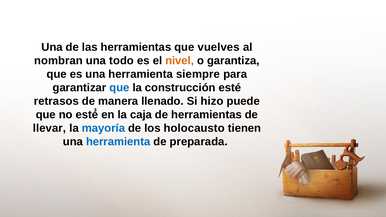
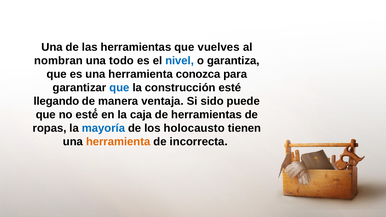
nivel colour: orange -> blue
siempre: siempre -> conozca
retrasos: retrasos -> llegando
llenado: llenado -> ventaja
hizo: hizo -> sido
llevar: llevar -> ropas
herramienta at (118, 142) colour: blue -> orange
preparada: preparada -> incorrecta
